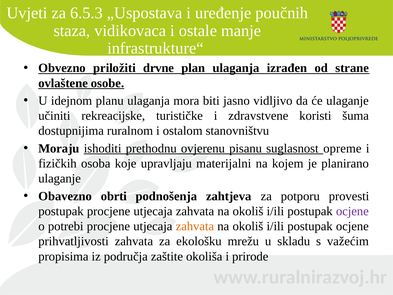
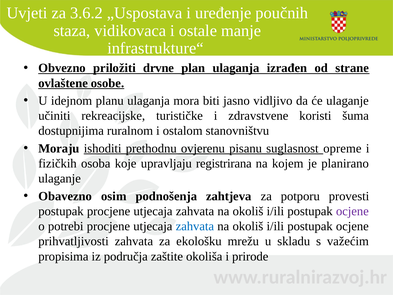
6.5.3: 6.5.3 -> 3.6.2
materijalni: materijalni -> registrirana
obrti: obrti -> osim
zahvata at (195, 226) colour: orange -> blue
